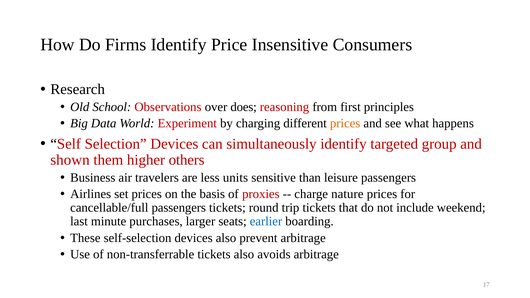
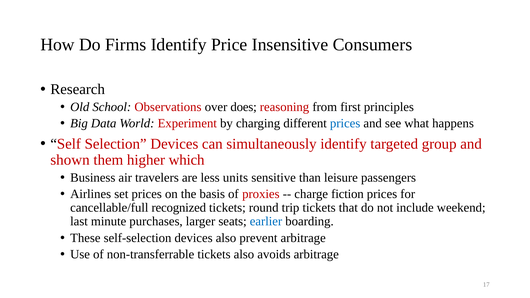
prices at (345, 123) colour: orange -> blue
others: others -> which
nature: nature -> fiction
cancellable/full passengers: passengers -> recognized
